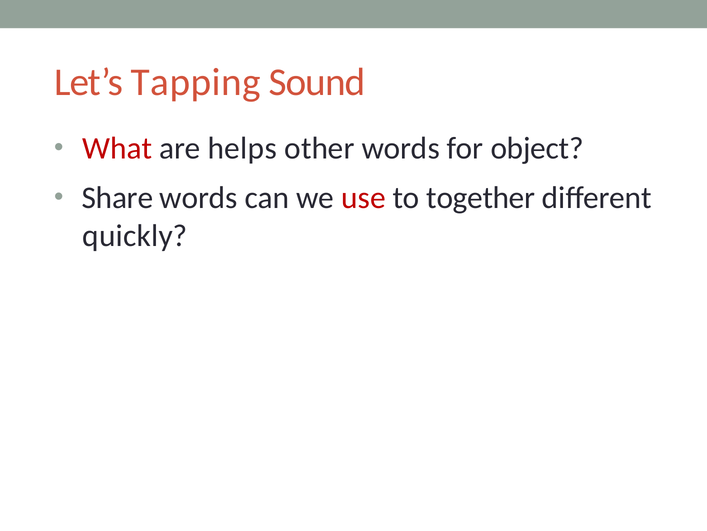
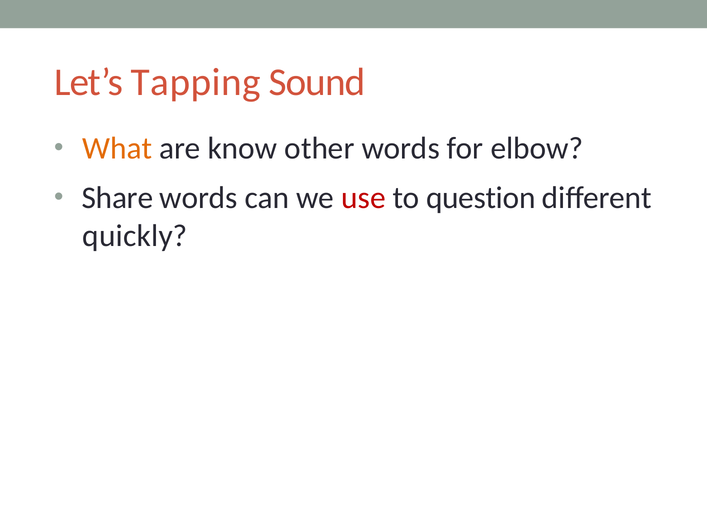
What colour: red -> orange
helps: helps -> know
object: object -> elbow
together: together -> question
